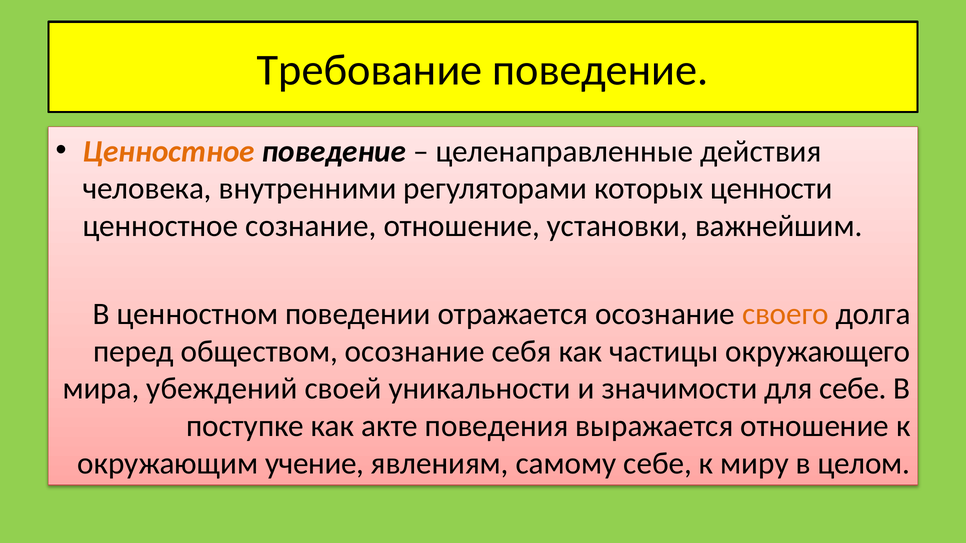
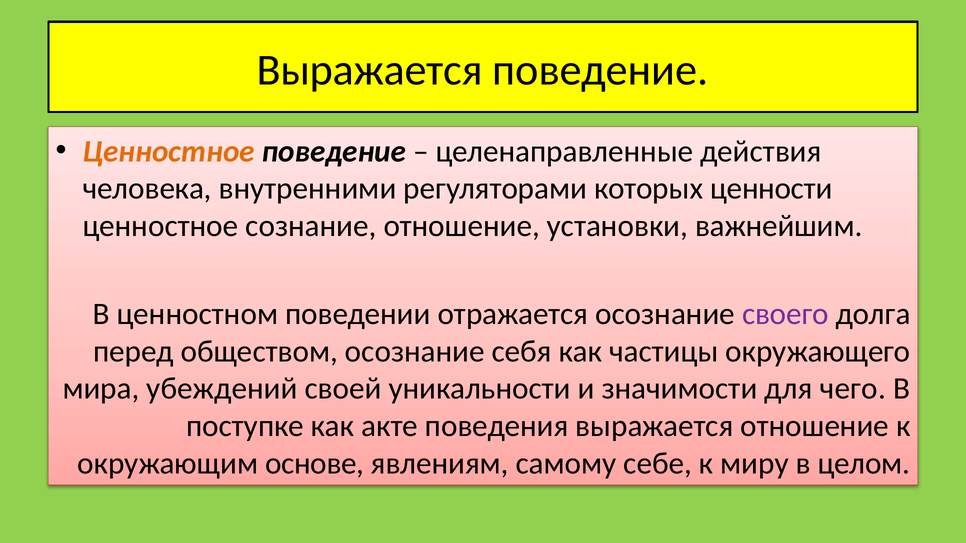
Требование at (370, 70): Требование -> Выражается
своего colour: orange -> purple
для себе: себе -> чего
учение: учение -> основе
